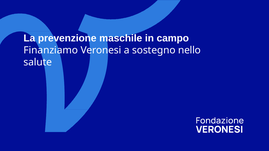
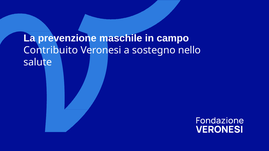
Finanziamo: Finanziamo -> Contribuito
